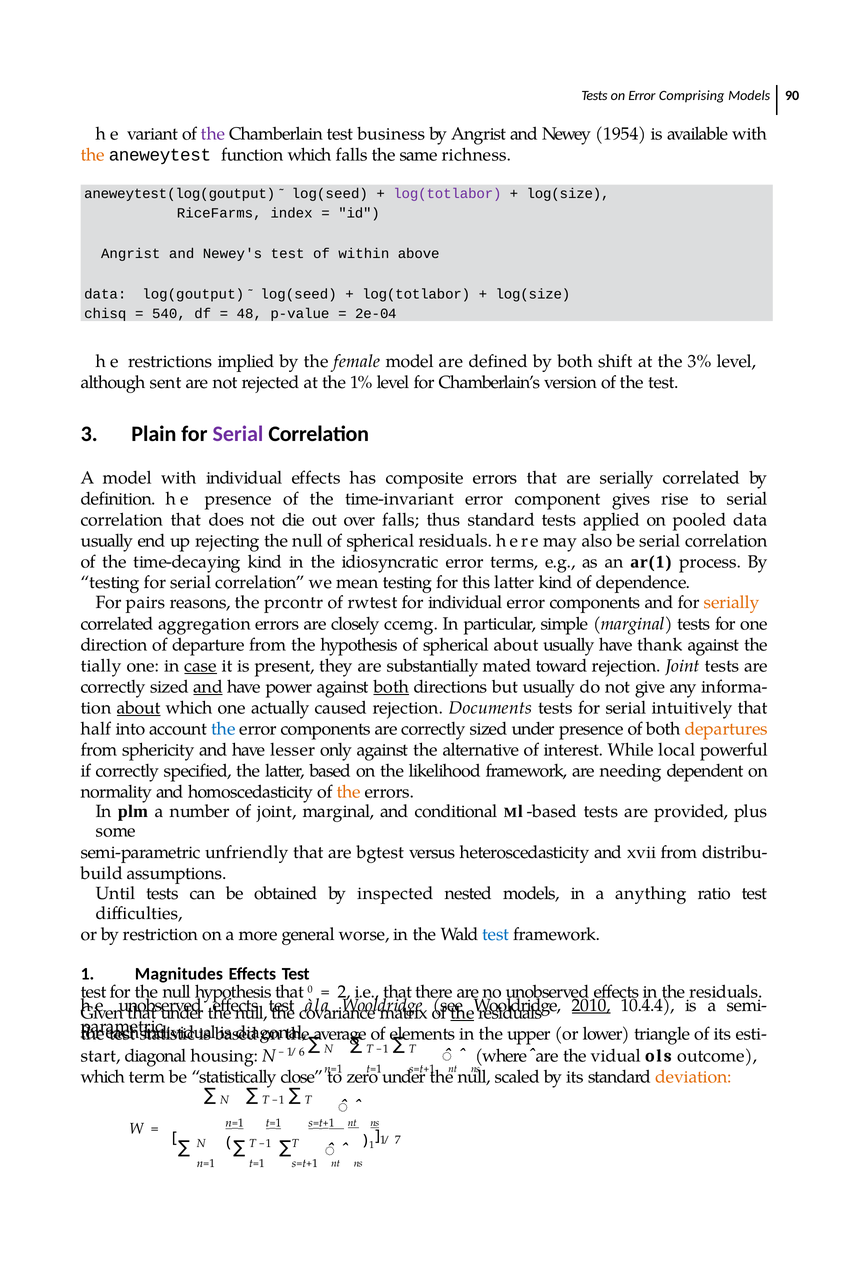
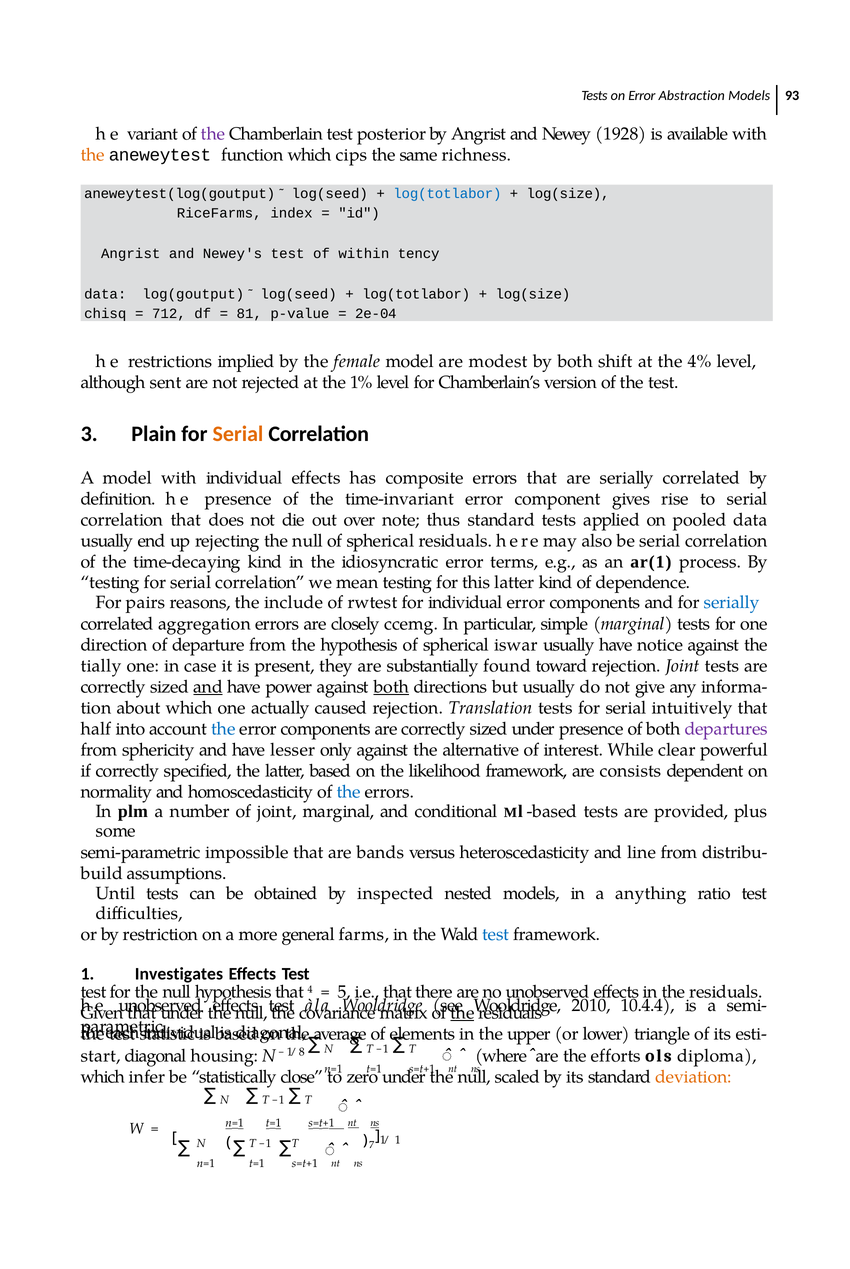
Comprising: Comprising -> Abstraction
90: 90 -> 93
business: business -> posterior
1954: 1954 -> 1928
which falls: falls -> cips
log(totlabor at (447, 194) colour: purple -> blue
above: above -> tency
540: 540 -> 712
48: 48 -> 81
deﬁned: deﬁned -> modest
3%: 3% -> 4%
Serial at (238, 434) colour: purple -> orange
over falls: falls -> note
prcontr: prcontr -> include
serially at (732, 603) colour: orange -> blue
spherical about: about -> iswar
thank: thank -> notice
case underline: present -> none
mated: mated -> found
about at (139, 708) underline: present -> none
Documents: Documents -> Translation
departures colour: orange -> purple
local: local -> clear
needing: needing -> consists
the at (349, 792) colour: orange -> blue
unfriendly: unfriendly -> impossible
bgtest: bgtest -> bands
xvii: xvii -> line
worse: worse -> farms
Magnitudes: Magnitudes -> Investigates
0: 0 -> 4
2: 2 -> 5
2010 underline: present -> none
vidual: vidual -> efforts
outcome: outcome -> diploma
6: 6 -> 8
term: term -> infer
7 at (398, 1141): 7 -> 1
1 at (372, 1145): 1 -> 7
